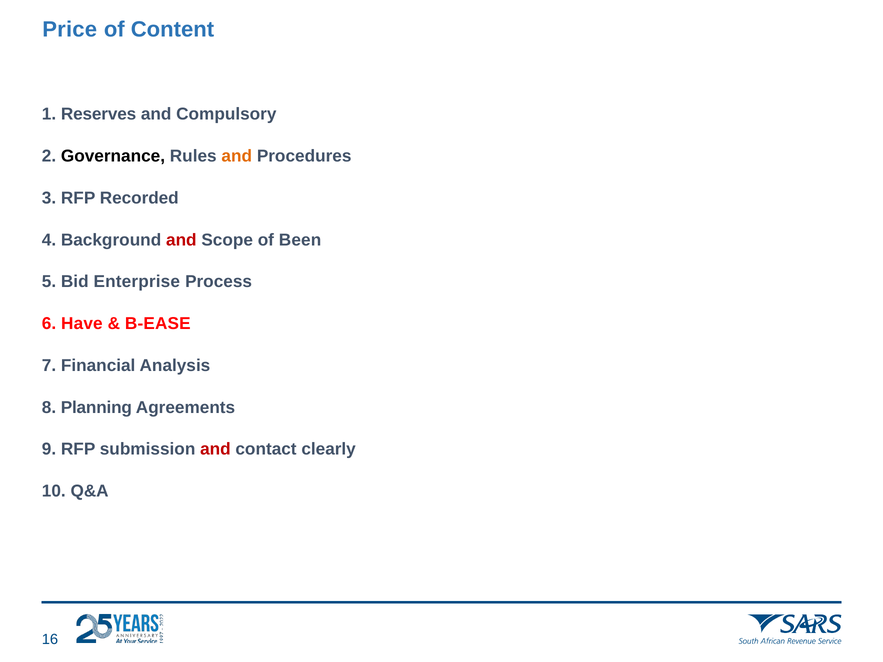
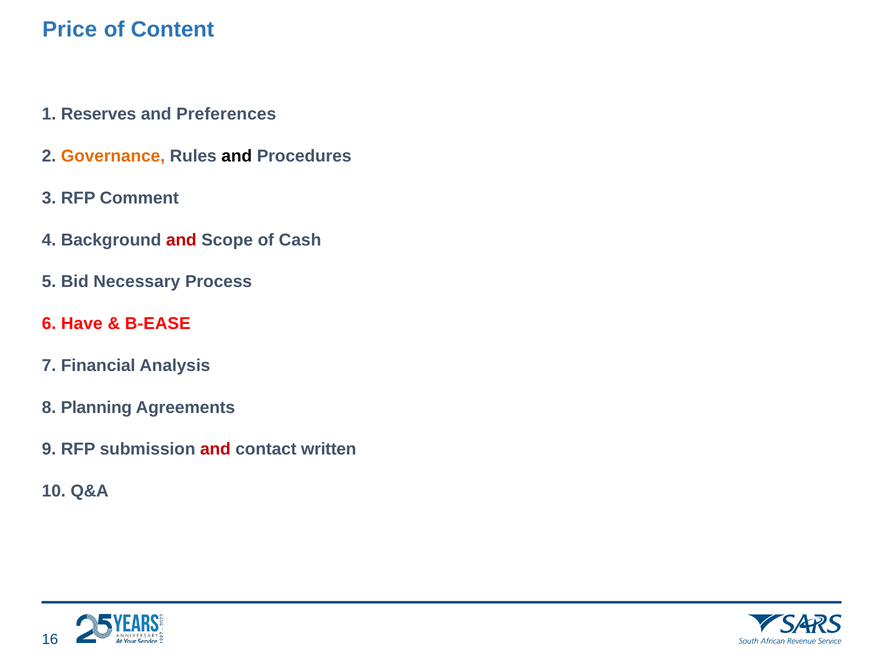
Compulsory: Compulsory -> Preferences
Governance colour: black -> orange
and at (237, 156) colour: orange -> black
Recorded: Recorded -> Comment
Been: Been -> Cash
Enterprise: Enterprise -> Necessary
clearly: clearly -> written
